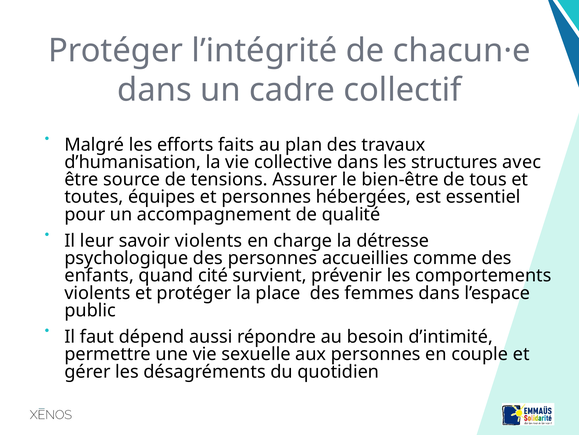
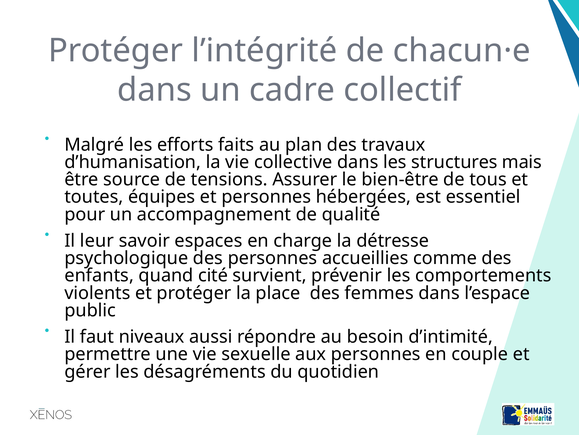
avec: avec -> mais
savoir violents: violents -> espaces
dépend: dépend -> niveaux
